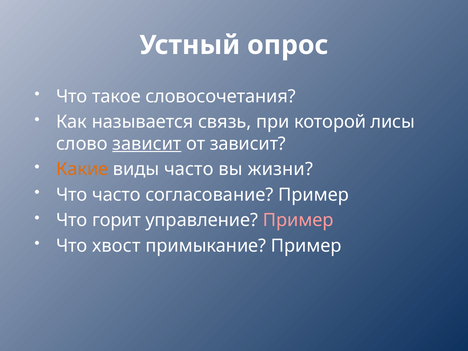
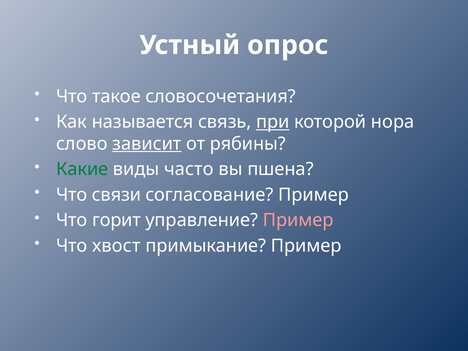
при underline: none -> present
лисы: лисы -> нора
от зависит: зависит -> рябины
Какие colour: orange -> green
жизни: жизни -> пшена
Что часто: часто -> связи
